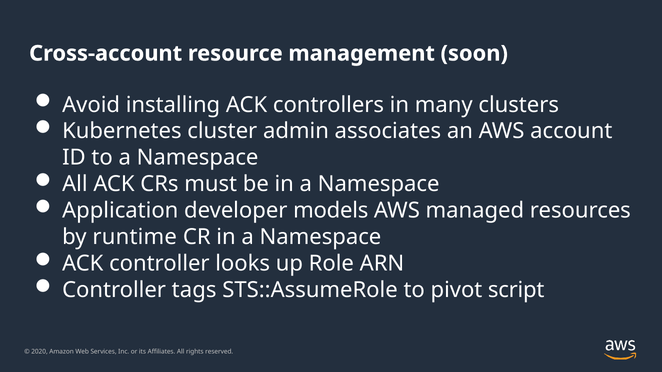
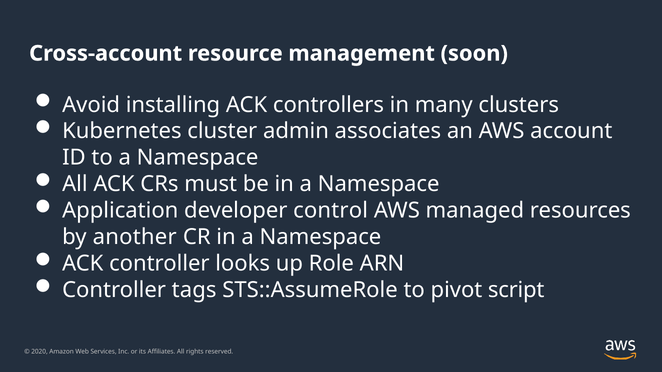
models: models -> control
runtime: runtime -> another
